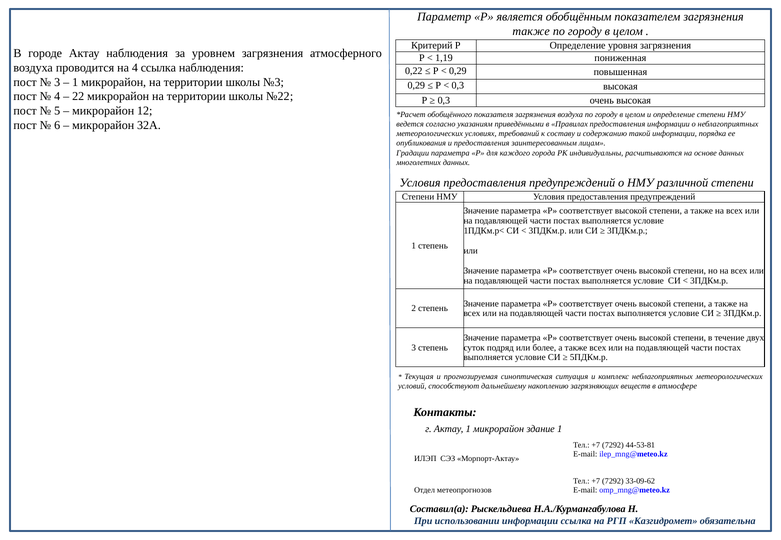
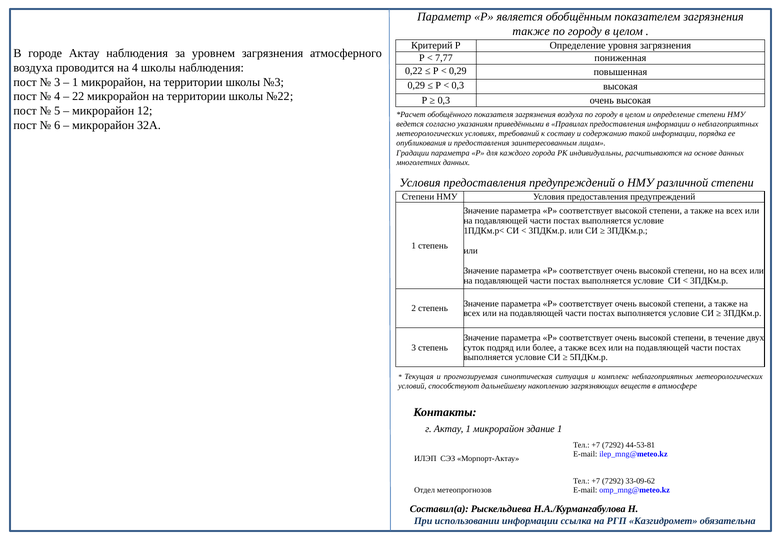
1,19: 1,19 -> 7,77
4 ссылка: ссылка -> школы
